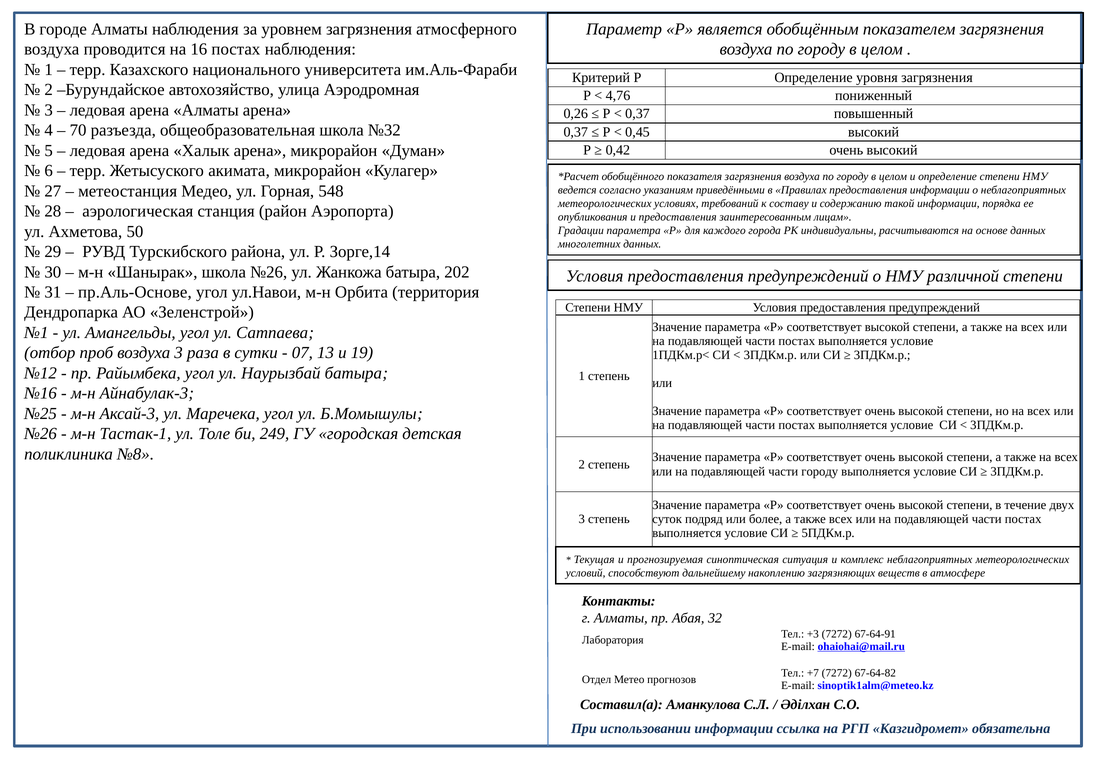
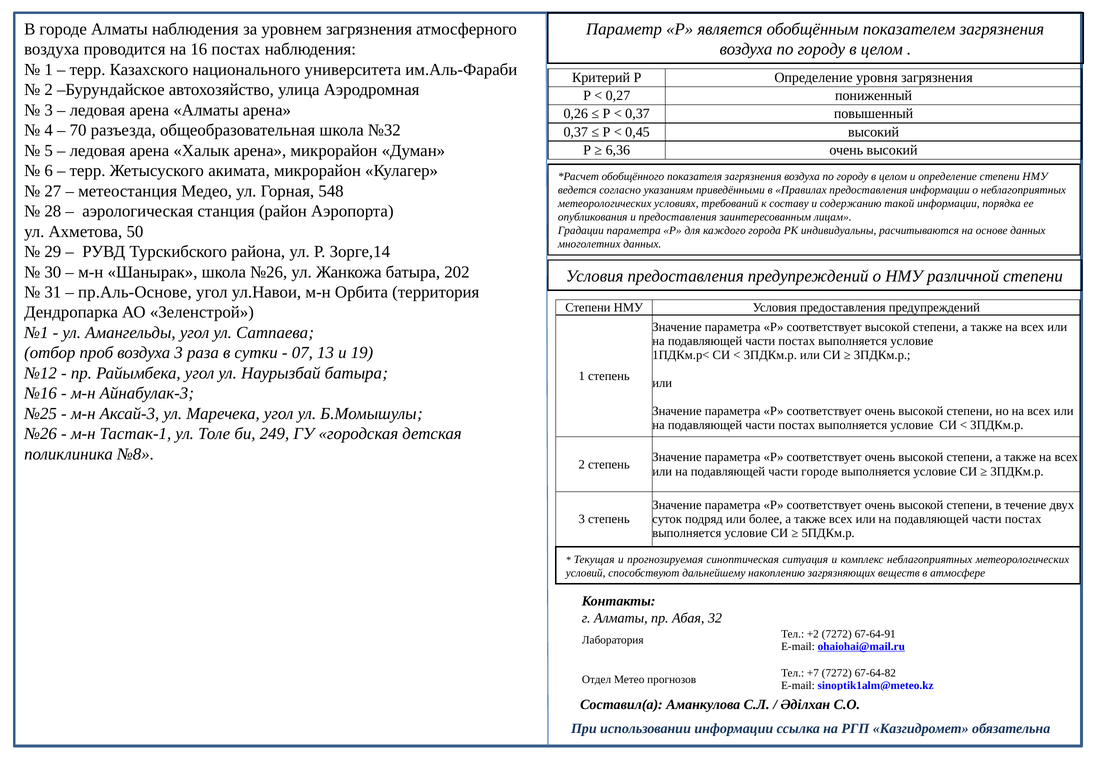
4,76: 4,76 -> 0,27
0,42: 0,42 -> 6,36
части городу: городу -> городе
+3: +3 -> +2
